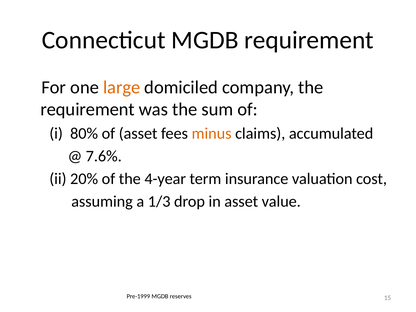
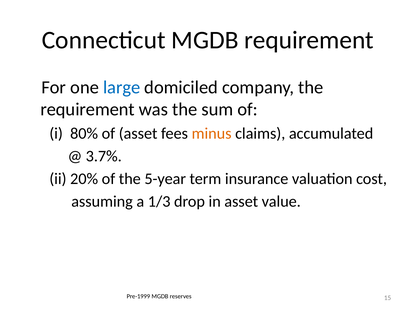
large colour: orange -> blue
7.6%: 7.6% -> 3.7%
4-year: 4-year -> 5-year
